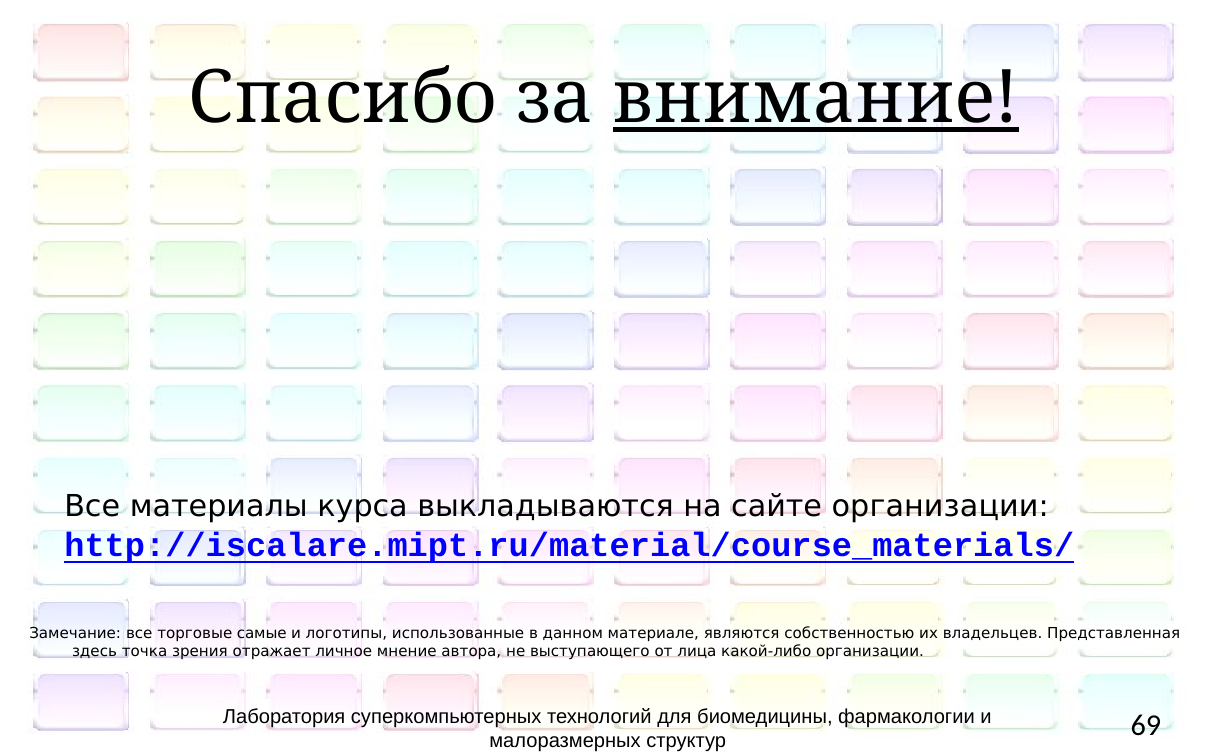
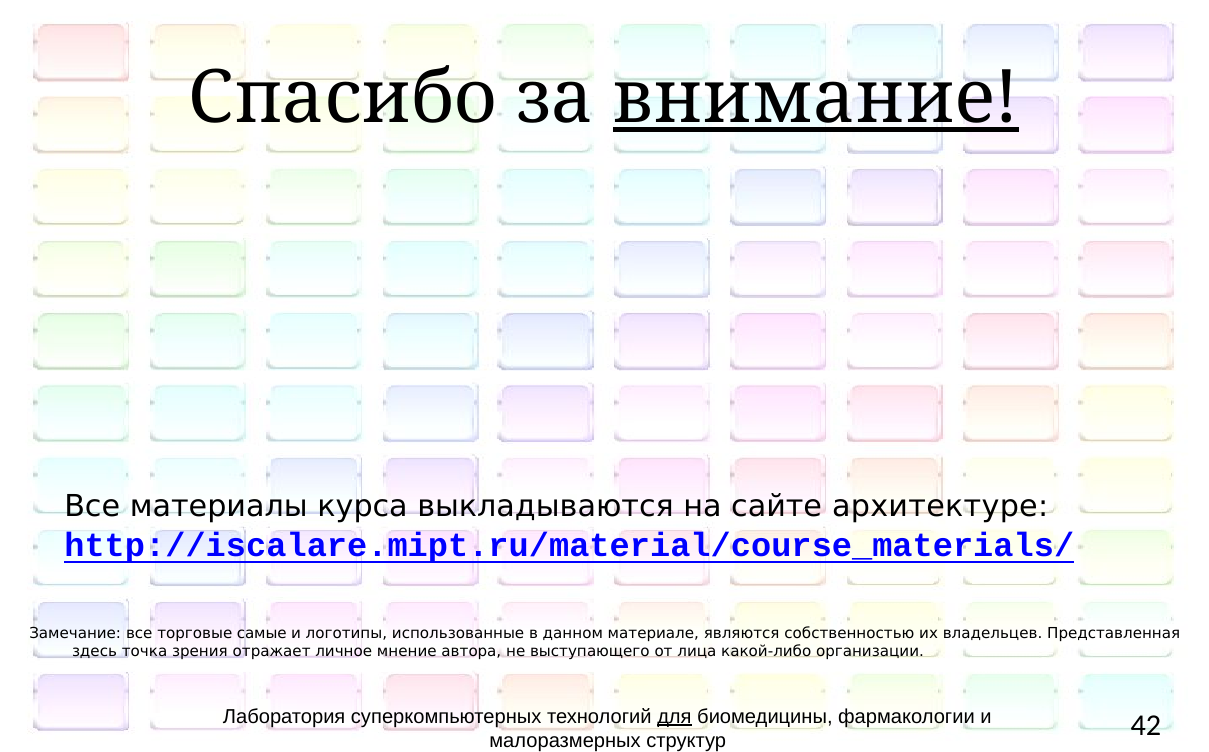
сайте организации: организации -> архитектуре
для underline: none -> present
69: 69 -> 42
